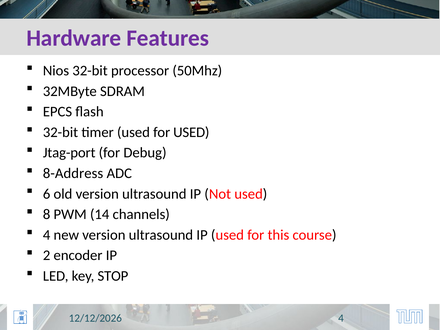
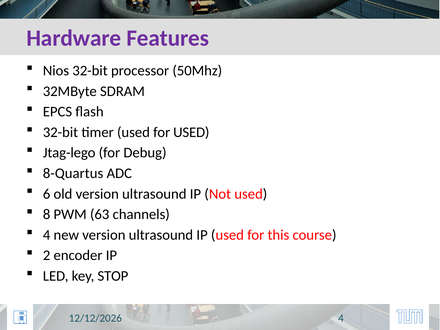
Jtag-port: Jtag-port -> Jtag-lego
8-Address: 8-Address -> 8-Quartus
14: 14 -> 63
